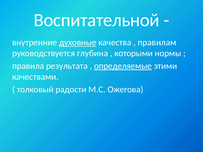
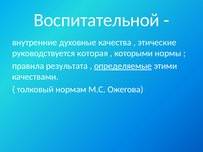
духовные underline: present -> none
правилам: правилам -> этические
глубина: глубина -> которая
радости: радости -> нормам
